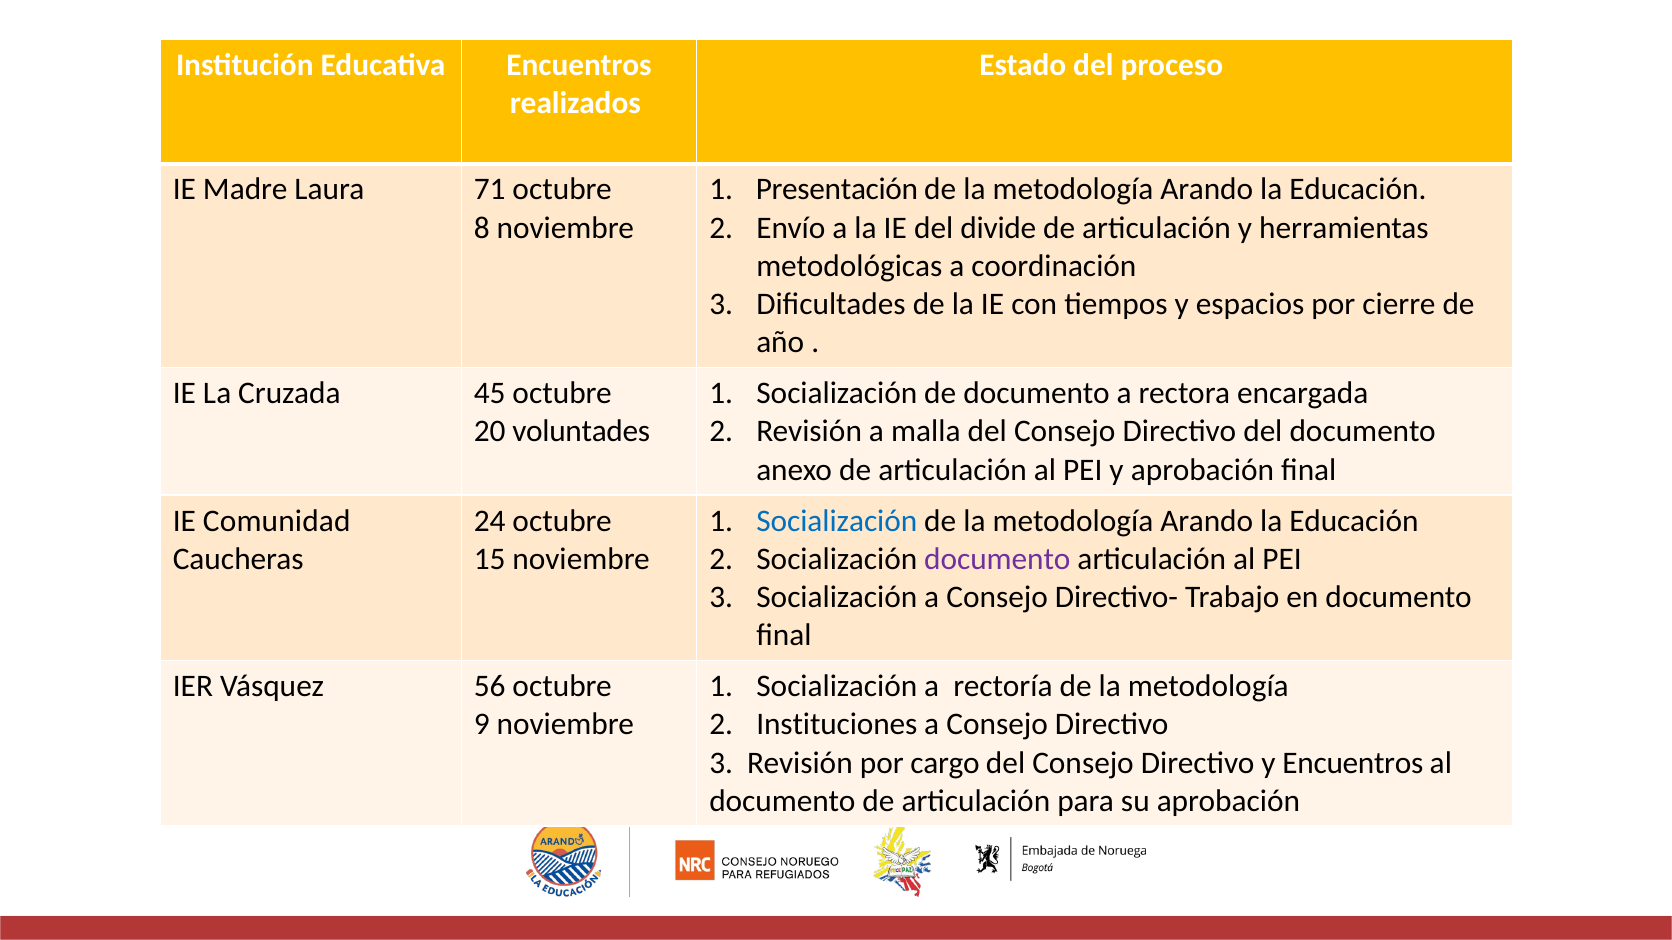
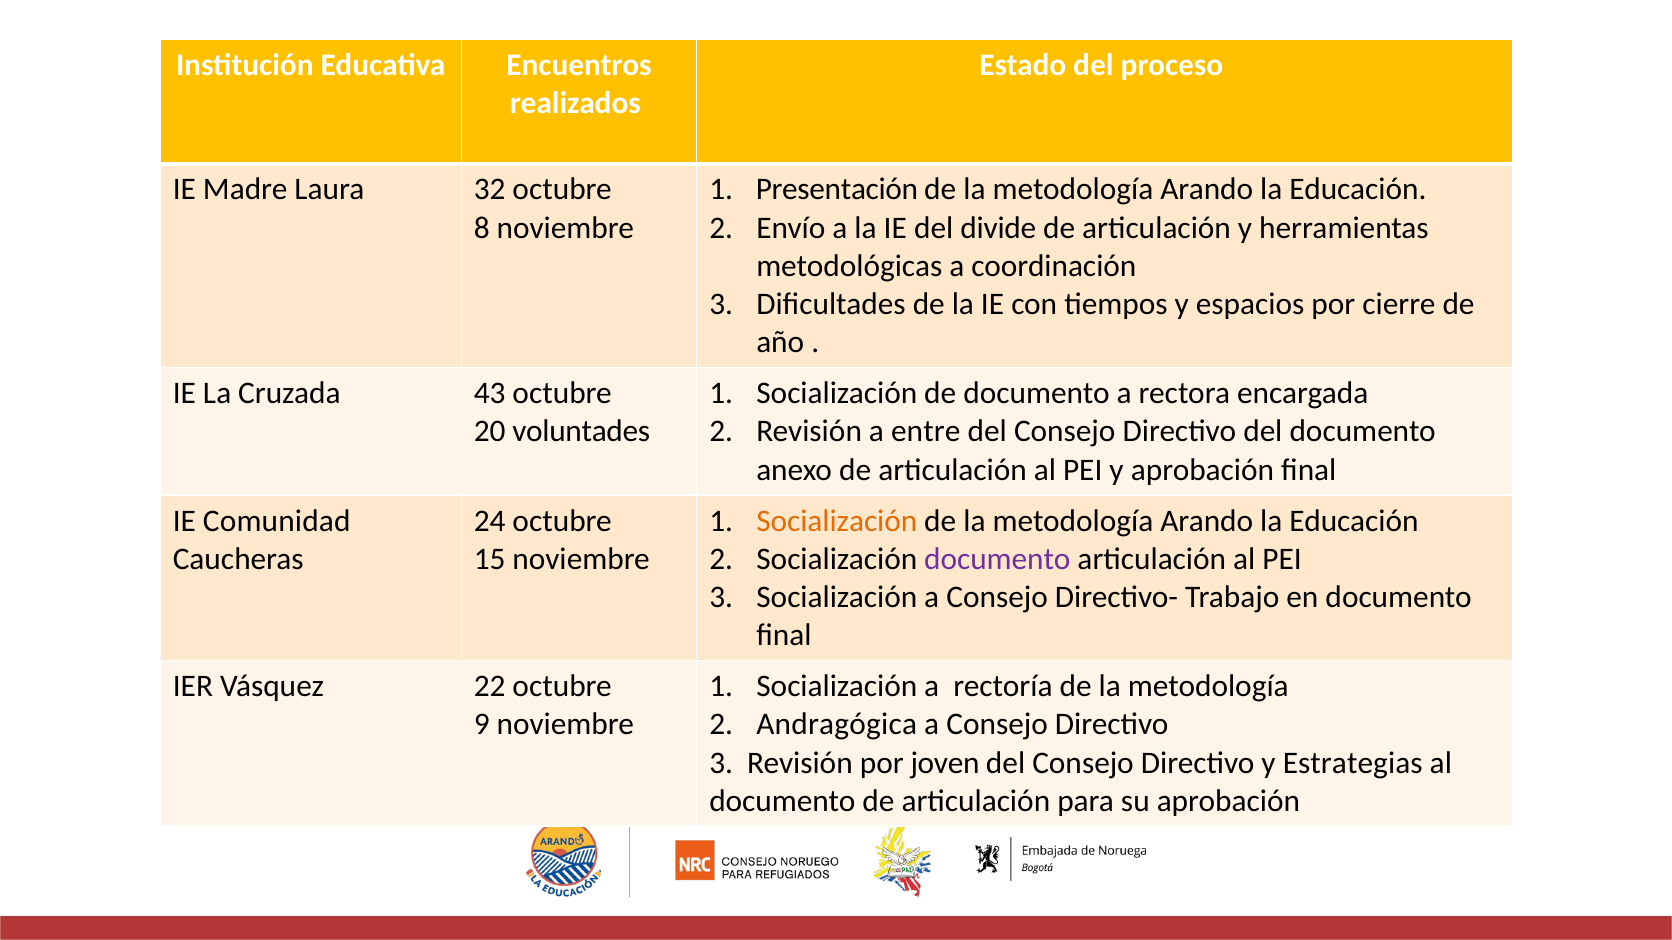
71: 71 -> 32
45: 45 -> 43
malla: malla -> entre
Socialización at (837, 521) colour: blue -> orange
56: 56 -> 22
Instituciones: Instituciones -> Andragógica
cargo: cargo -> joven
y Encuentros: Encuentros -> Estrategias
